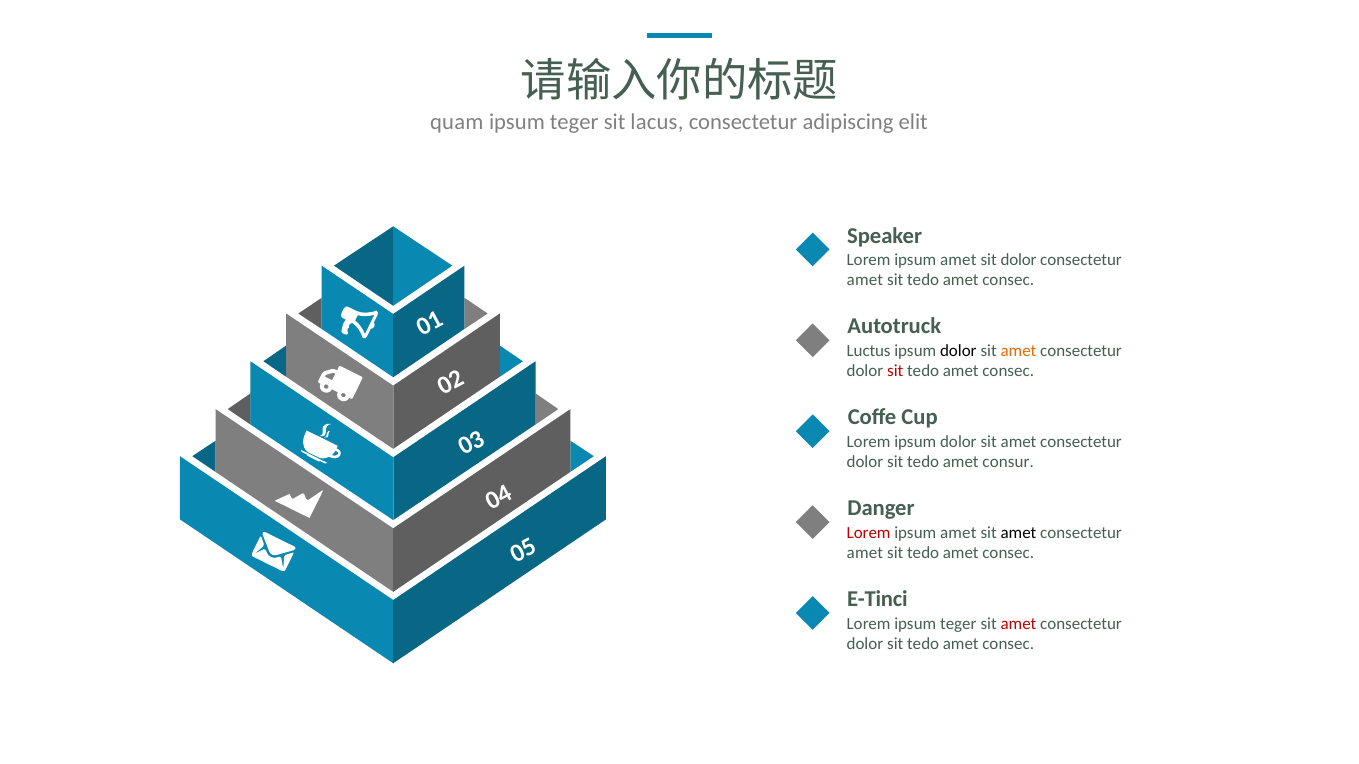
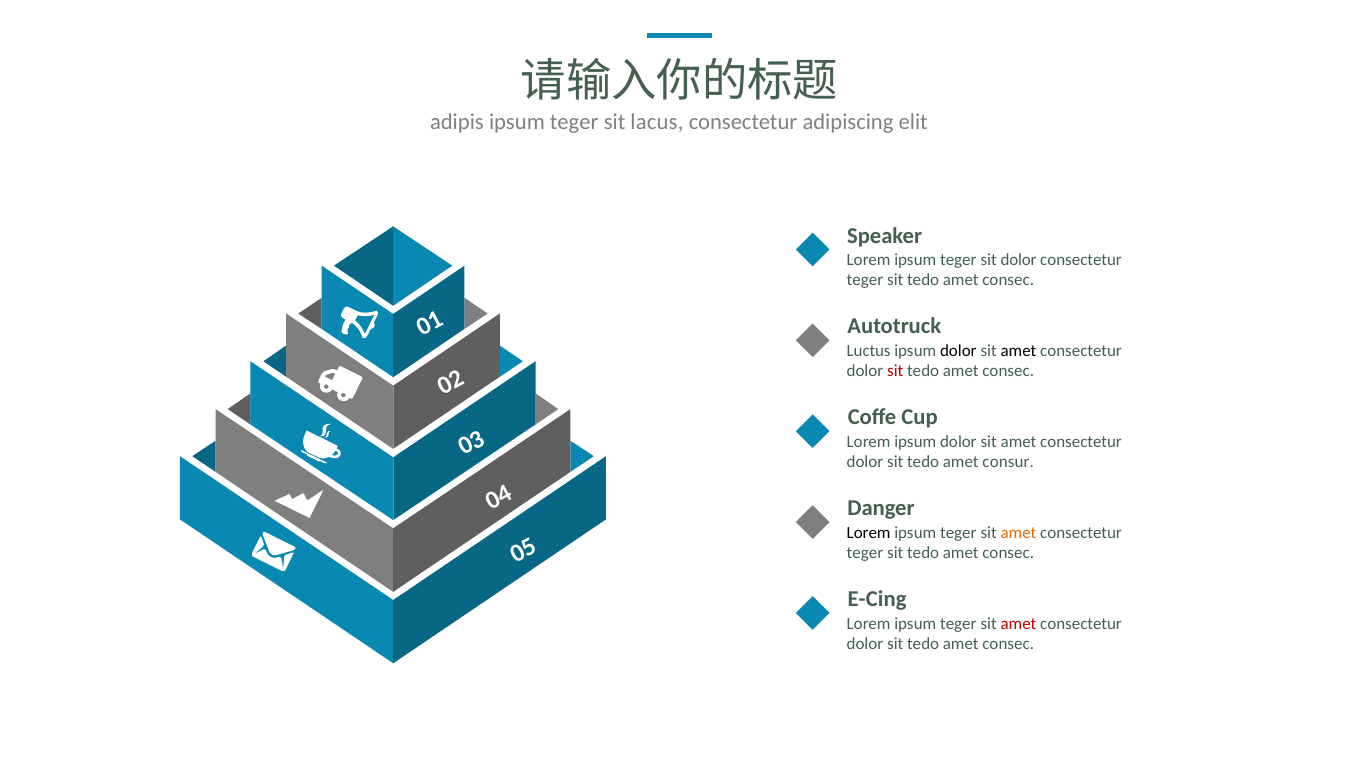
quam: quam -> adipis
amet at (958, 260): amet -> teger
amet at (865, 280): amet -> teger
amet at (1018, 351) colour: orange -> black
Lorem at (869, 533) colour: red -> black
amet at (958, 533): amet -> teger
amet at (1018, 533) colour: black -> orange
amet at (865, 553): amet -> teger
E-Tinci: E-Tinci -> E-Cing
